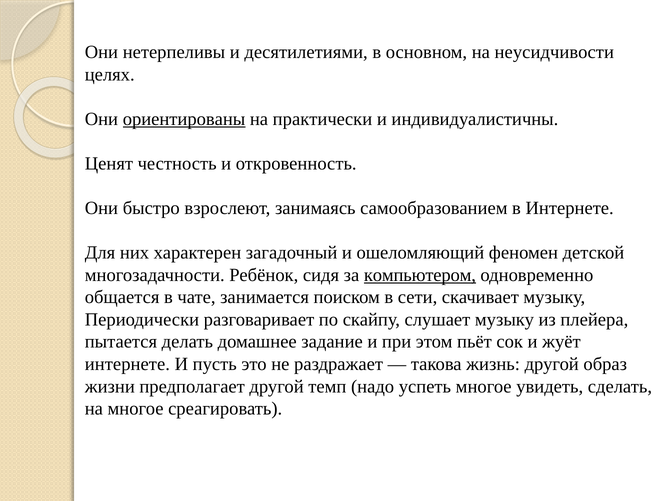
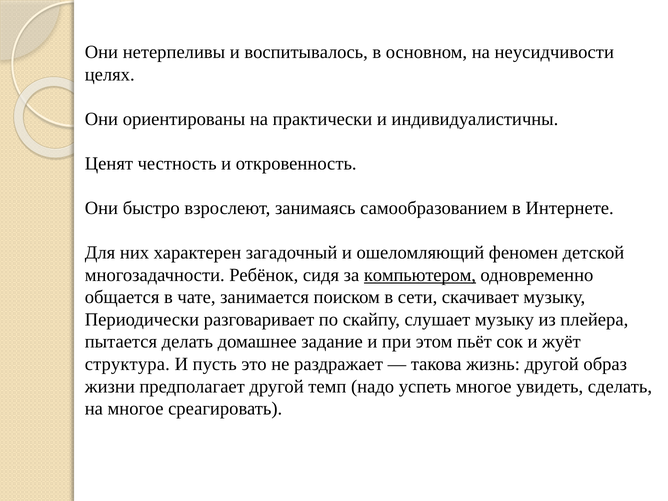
десятилетиями: десятилетиями -> воспитывалось
ориентированы underline: present -> none
интернете at (127, 364): интернете -> структура
